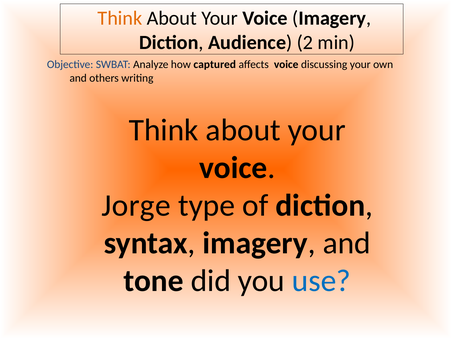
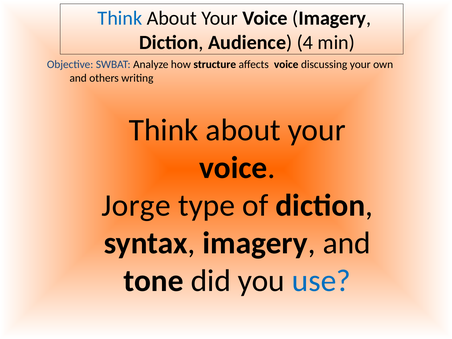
Think at (120, 18) colour: orange -> blue
2: 2 -> 4
captured: captured -> structure
